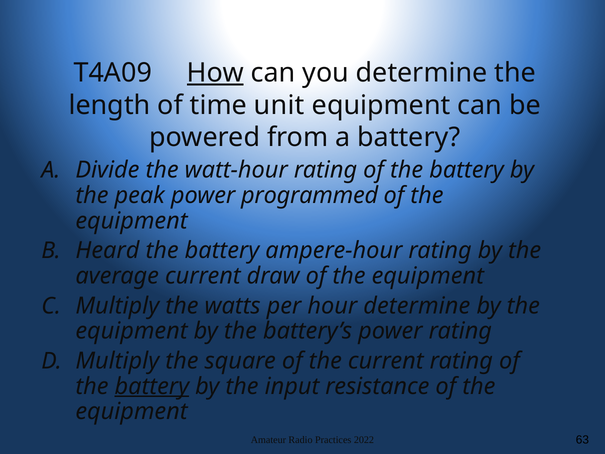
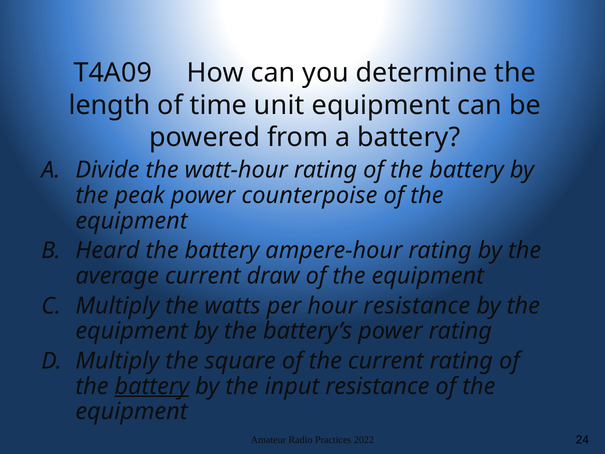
How underline: present -> none
programmed: programmed -> counterpoise
hour determine: determine -> resistance
63: 63 -> 24
